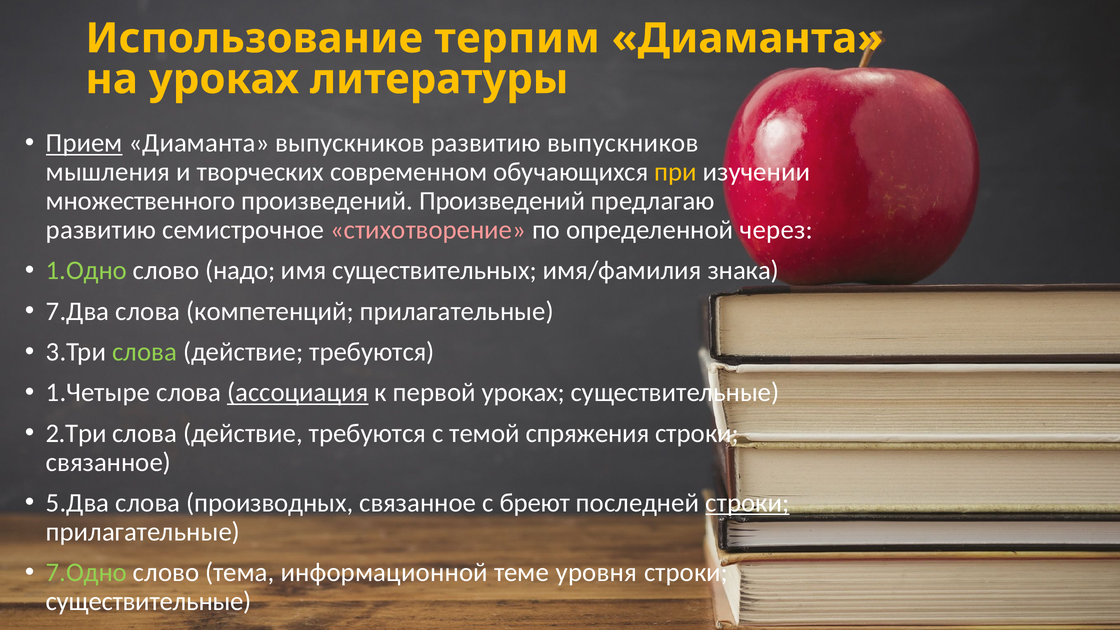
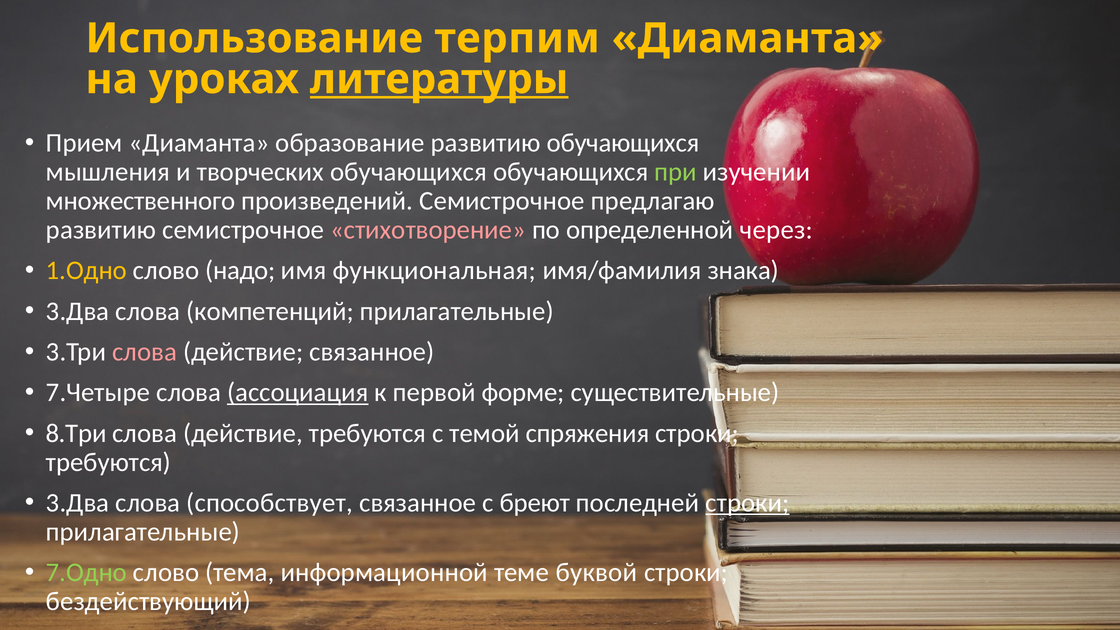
литературы underline: none -> present
Прием underline: present -> none
Диаманта выпускников: выпускников -> образование
развитию выпускников: выпускников -> обучающихся
творческих современном: современном -> обучающихся
при colour: yellow -> light green
произведений Произведений: Произведений -> Семистрочное
1.Одно colour: light green -> yellow
существительных: существительных -> функциональная
7.Два at (78, 311): 7.Два -> 3.Два
слова at (145, 352) colour: light green -> pink
требуются at (372, 352): требуются -> связанное
1.Четыре: 1.Четыре -> 7.Четыре
первой уроках: уроках -> форме
2.Три: 2.Три -> 8.Три
связанное at (108, 462): связанное -> требуются
5.Два at (78, 503): 5.Два -> 3.Два
производных: производных -> способствует
уровня: уровня -> буквой
существительные at (149, 601): существительные -> бездействующий
